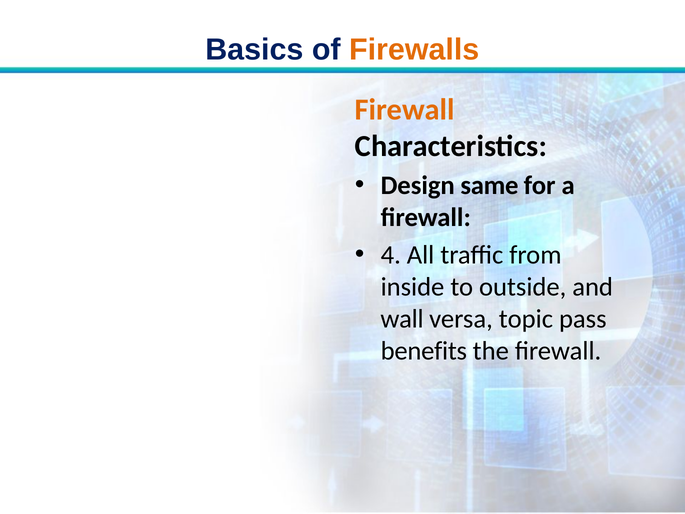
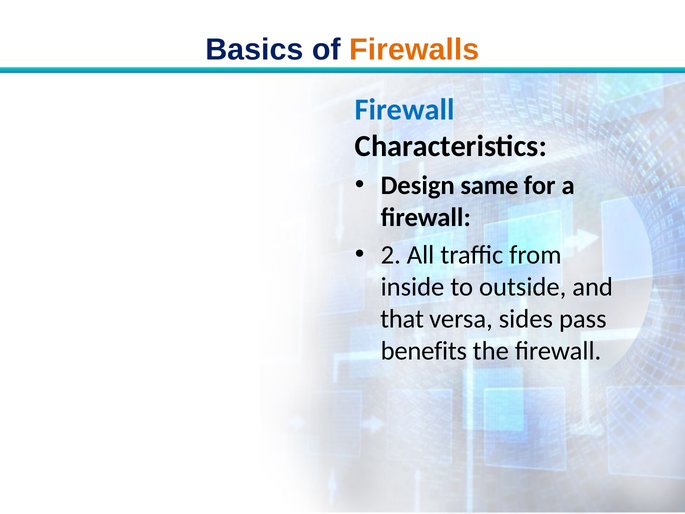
Firewall at (405, 109) colour: orange -> blue
4: 4 -> 2
wall: wall -> that
topic: topic -> sides
